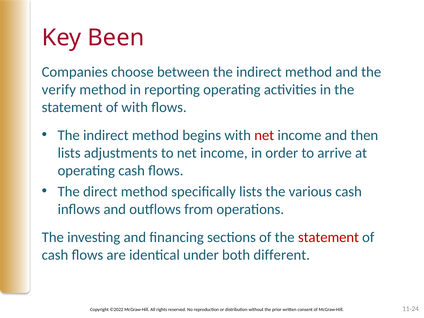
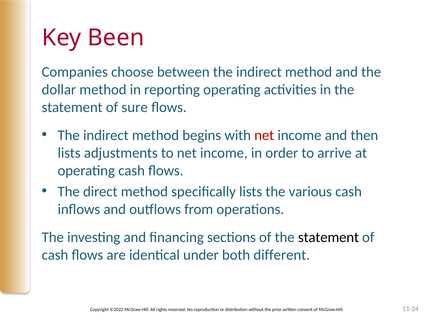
verify: verify -> dollar
of with: with -> sure
statement at (328, 237) colour: red -> black
